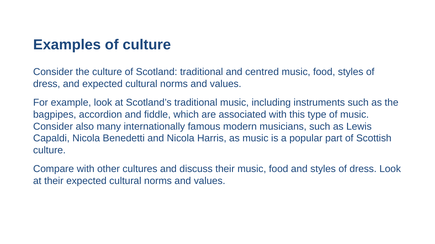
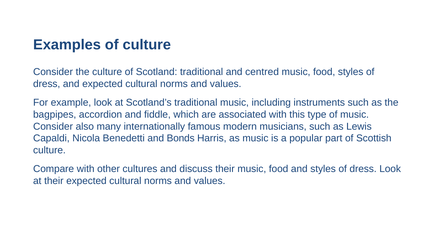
and Nicola: Nicola -> Bonds
